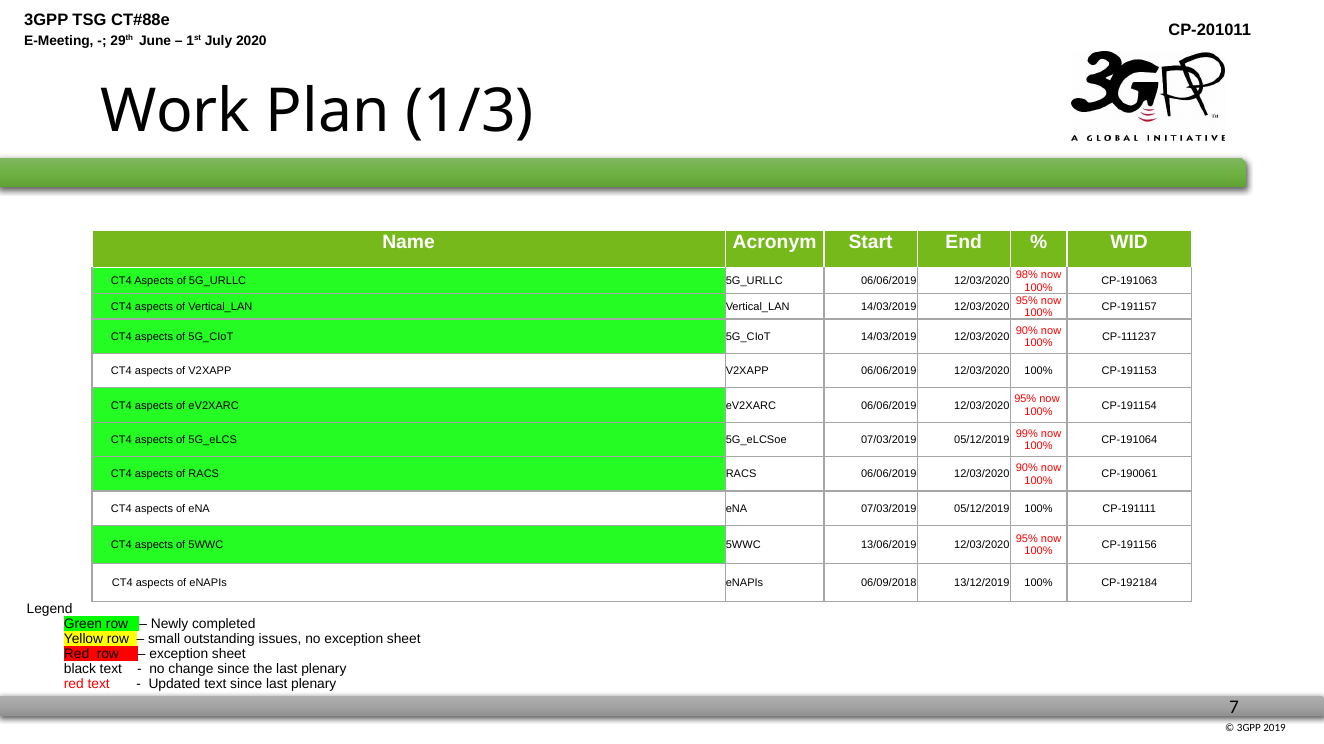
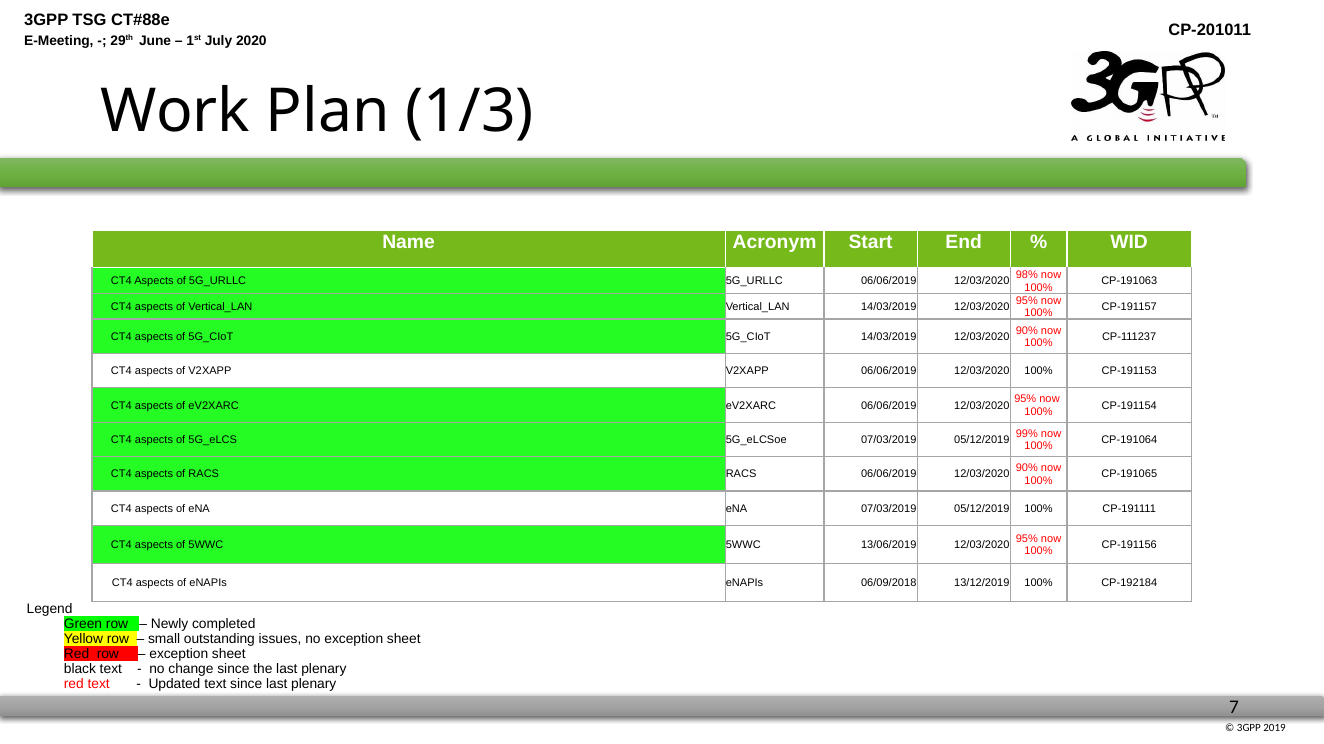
CP-190061: CP-190061 -> CP-191065
